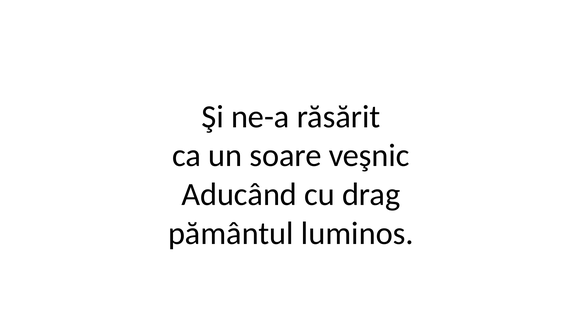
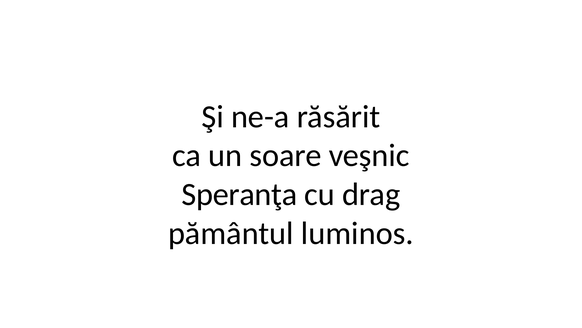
Aducând: Aducând -> Speranţa
